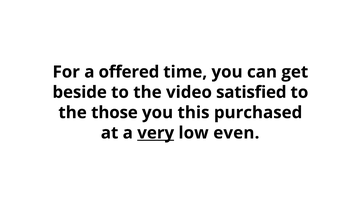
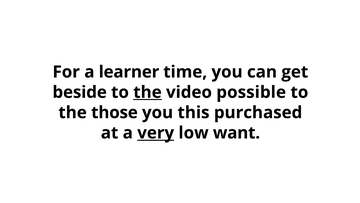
offered: offered -> learner
the at (147, 92) underline: none -> present
satisfied: satisfied -> possible
even: even -> want
